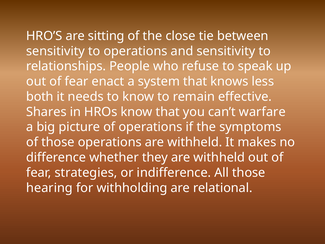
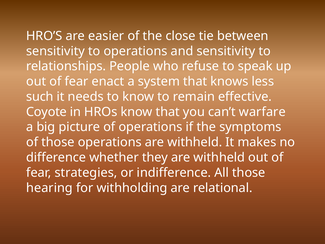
sitting: sitting -> easier
both: both -> such
Shares: Shares -> Coyote
